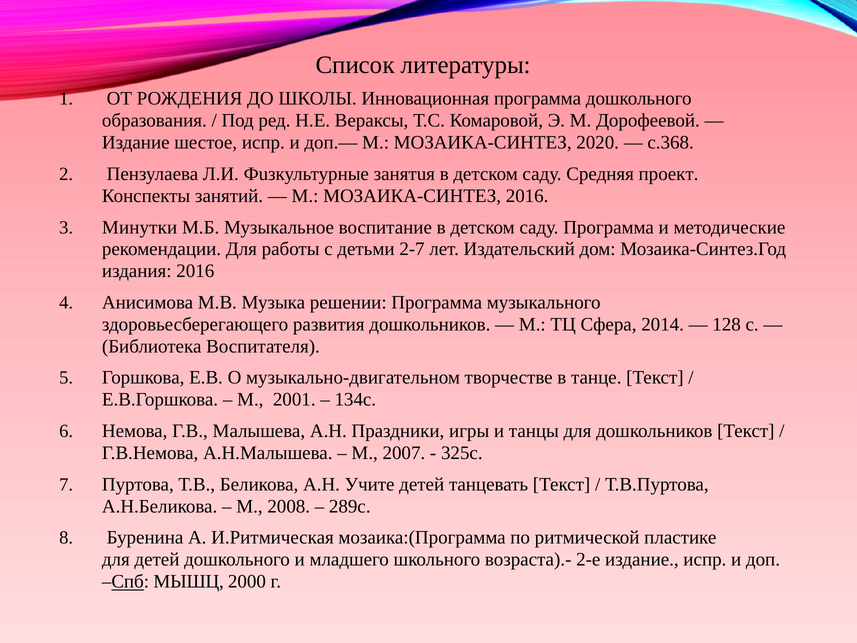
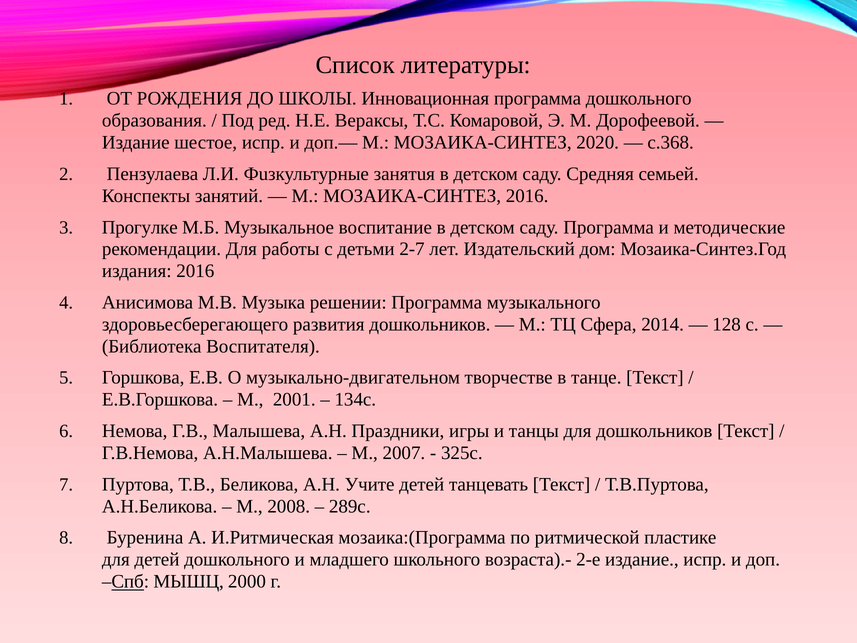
проект: проект -> семьей
Минутки: Минутки -> Прогулке
